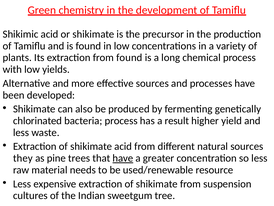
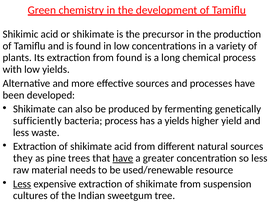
chlorinated: chlorinated -> sufficiently
a result: result -> yields
Less at (22, 183) underline: none -> present
